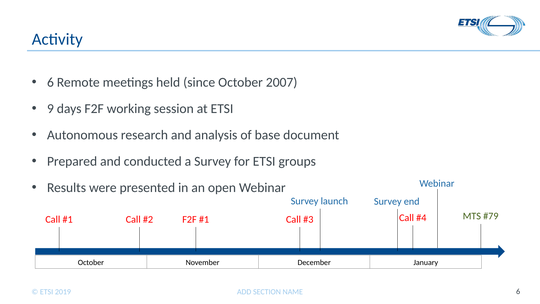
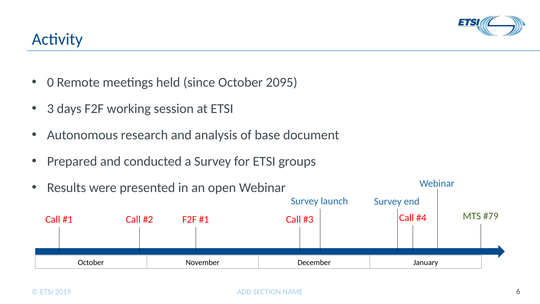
6 at (50, 82): 6 -> 0
2007: 2007 -> 2095
9: 9 -> 3
